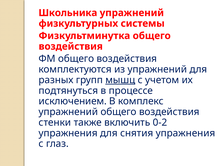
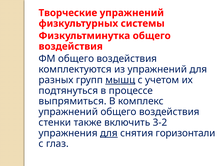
Школьника: Школьника -> Творческие
исключением: исключением -> выпрямиться
0-2: 0-2 -> 3-2
для at (109, 133) underline: none -> present
снятия упражнения: упражнения -> горизонтали
